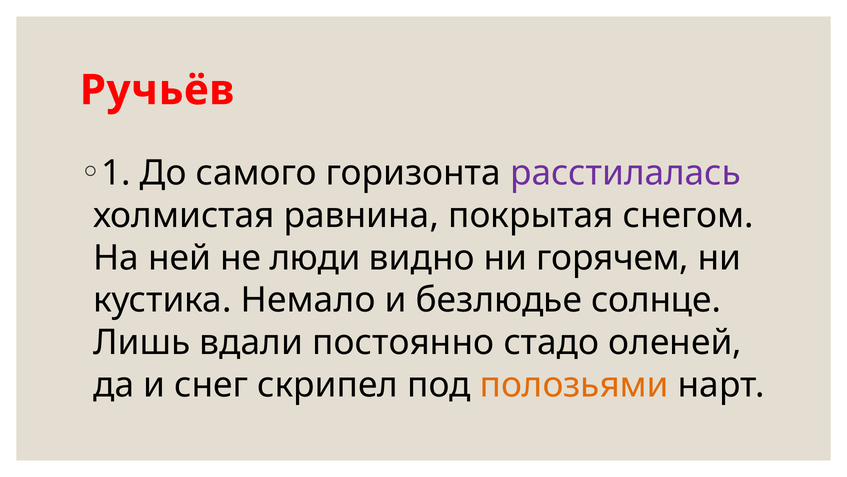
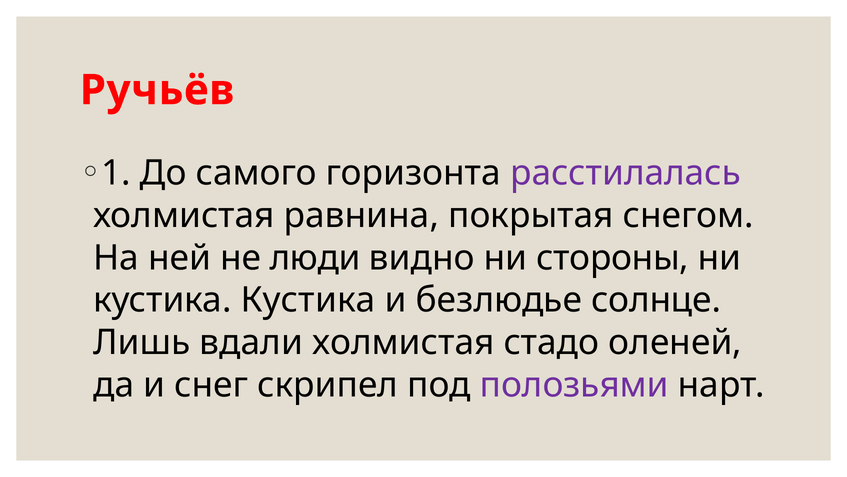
горячем: горячем -> стороны
кустика Немало: Немало -> Кустика
вдали постоянно: постоянно -> холмистая
полозьями colour: orange -> purple
